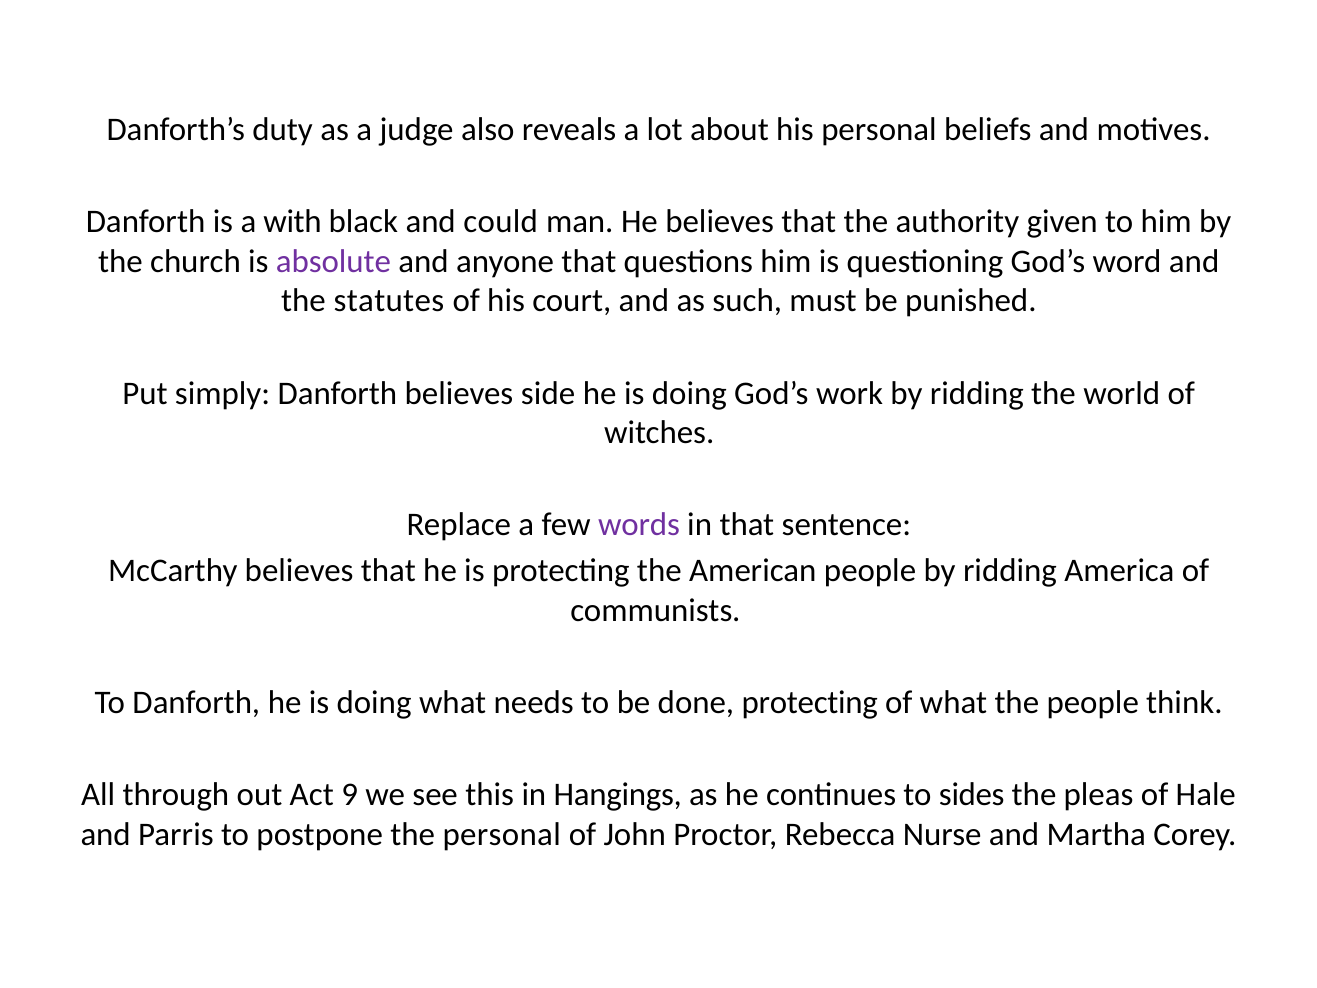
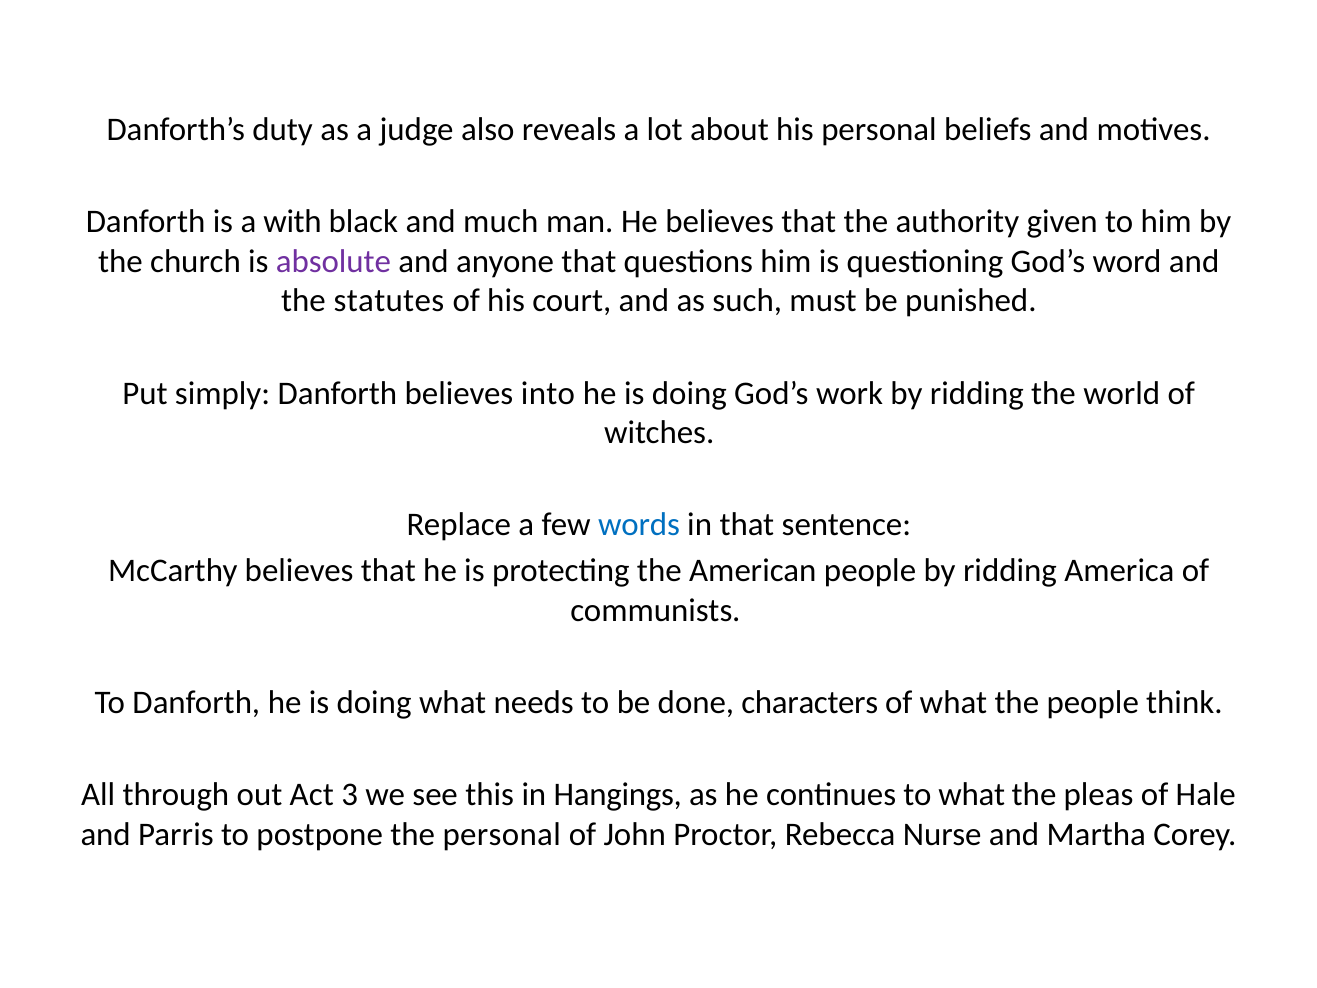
could: could -> much
side: side -> into
words colour: purple -> blue
done protecting: protecting -> characters
9: 9 -> 3
to sides: sides -> what
